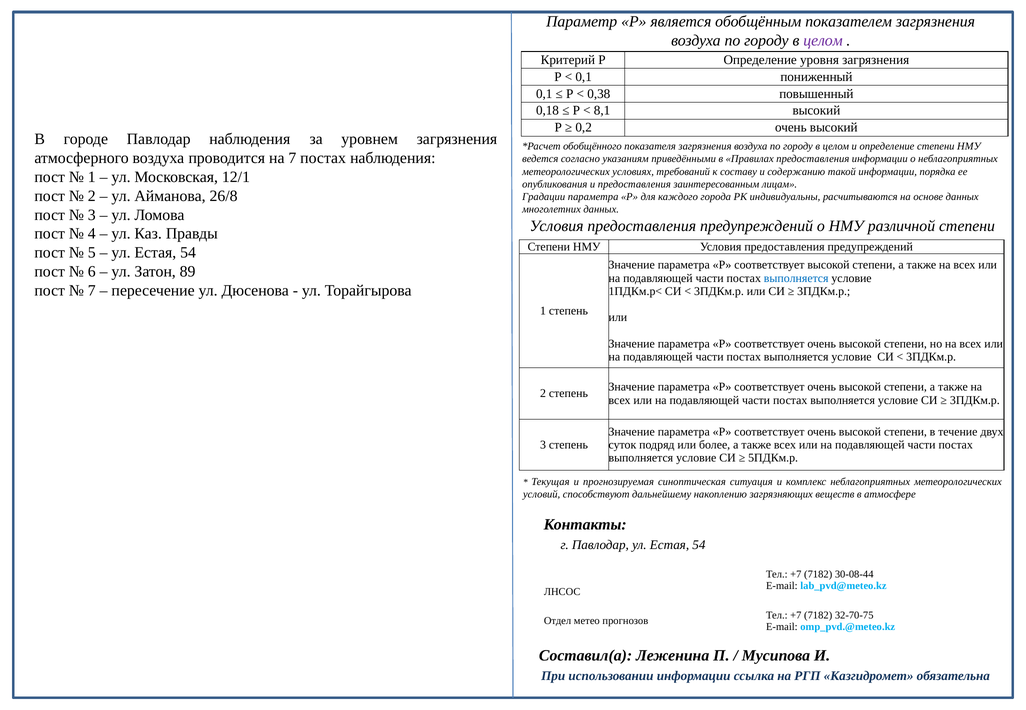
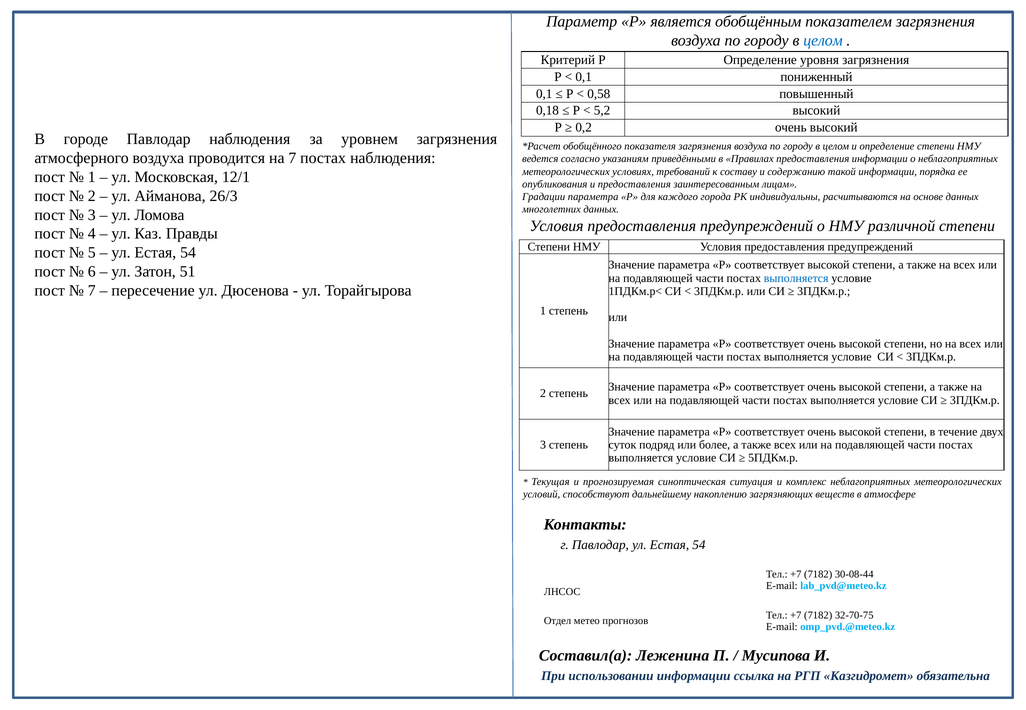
целом at (823, 41) colour: purple -> blue
0,38: 0,38 -> 0,58
8,1: 8,1 -> 5,2
26/8: 26/8 -> 26/3
89: 89 -> 51
